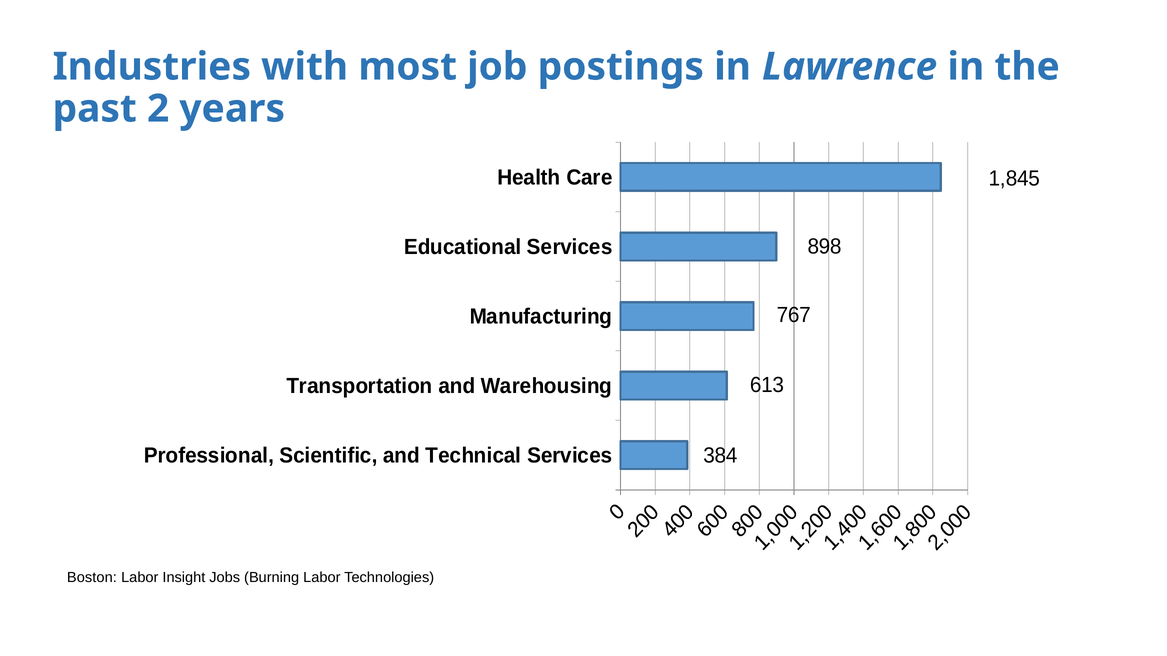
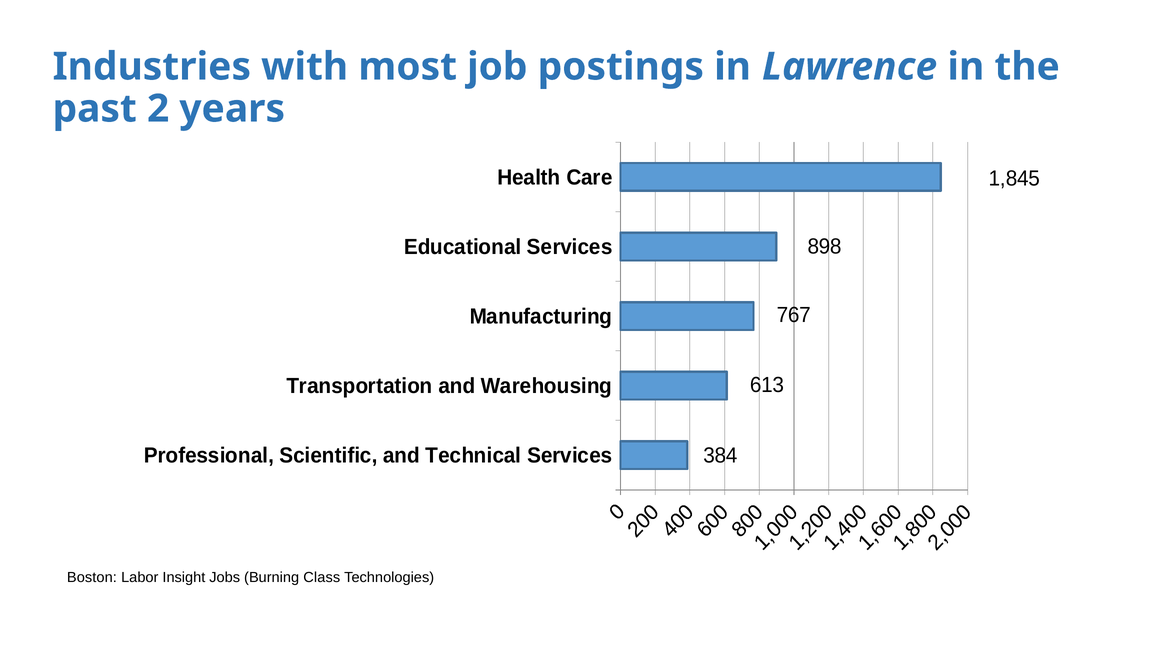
Burning Labor: Labor -> Class
